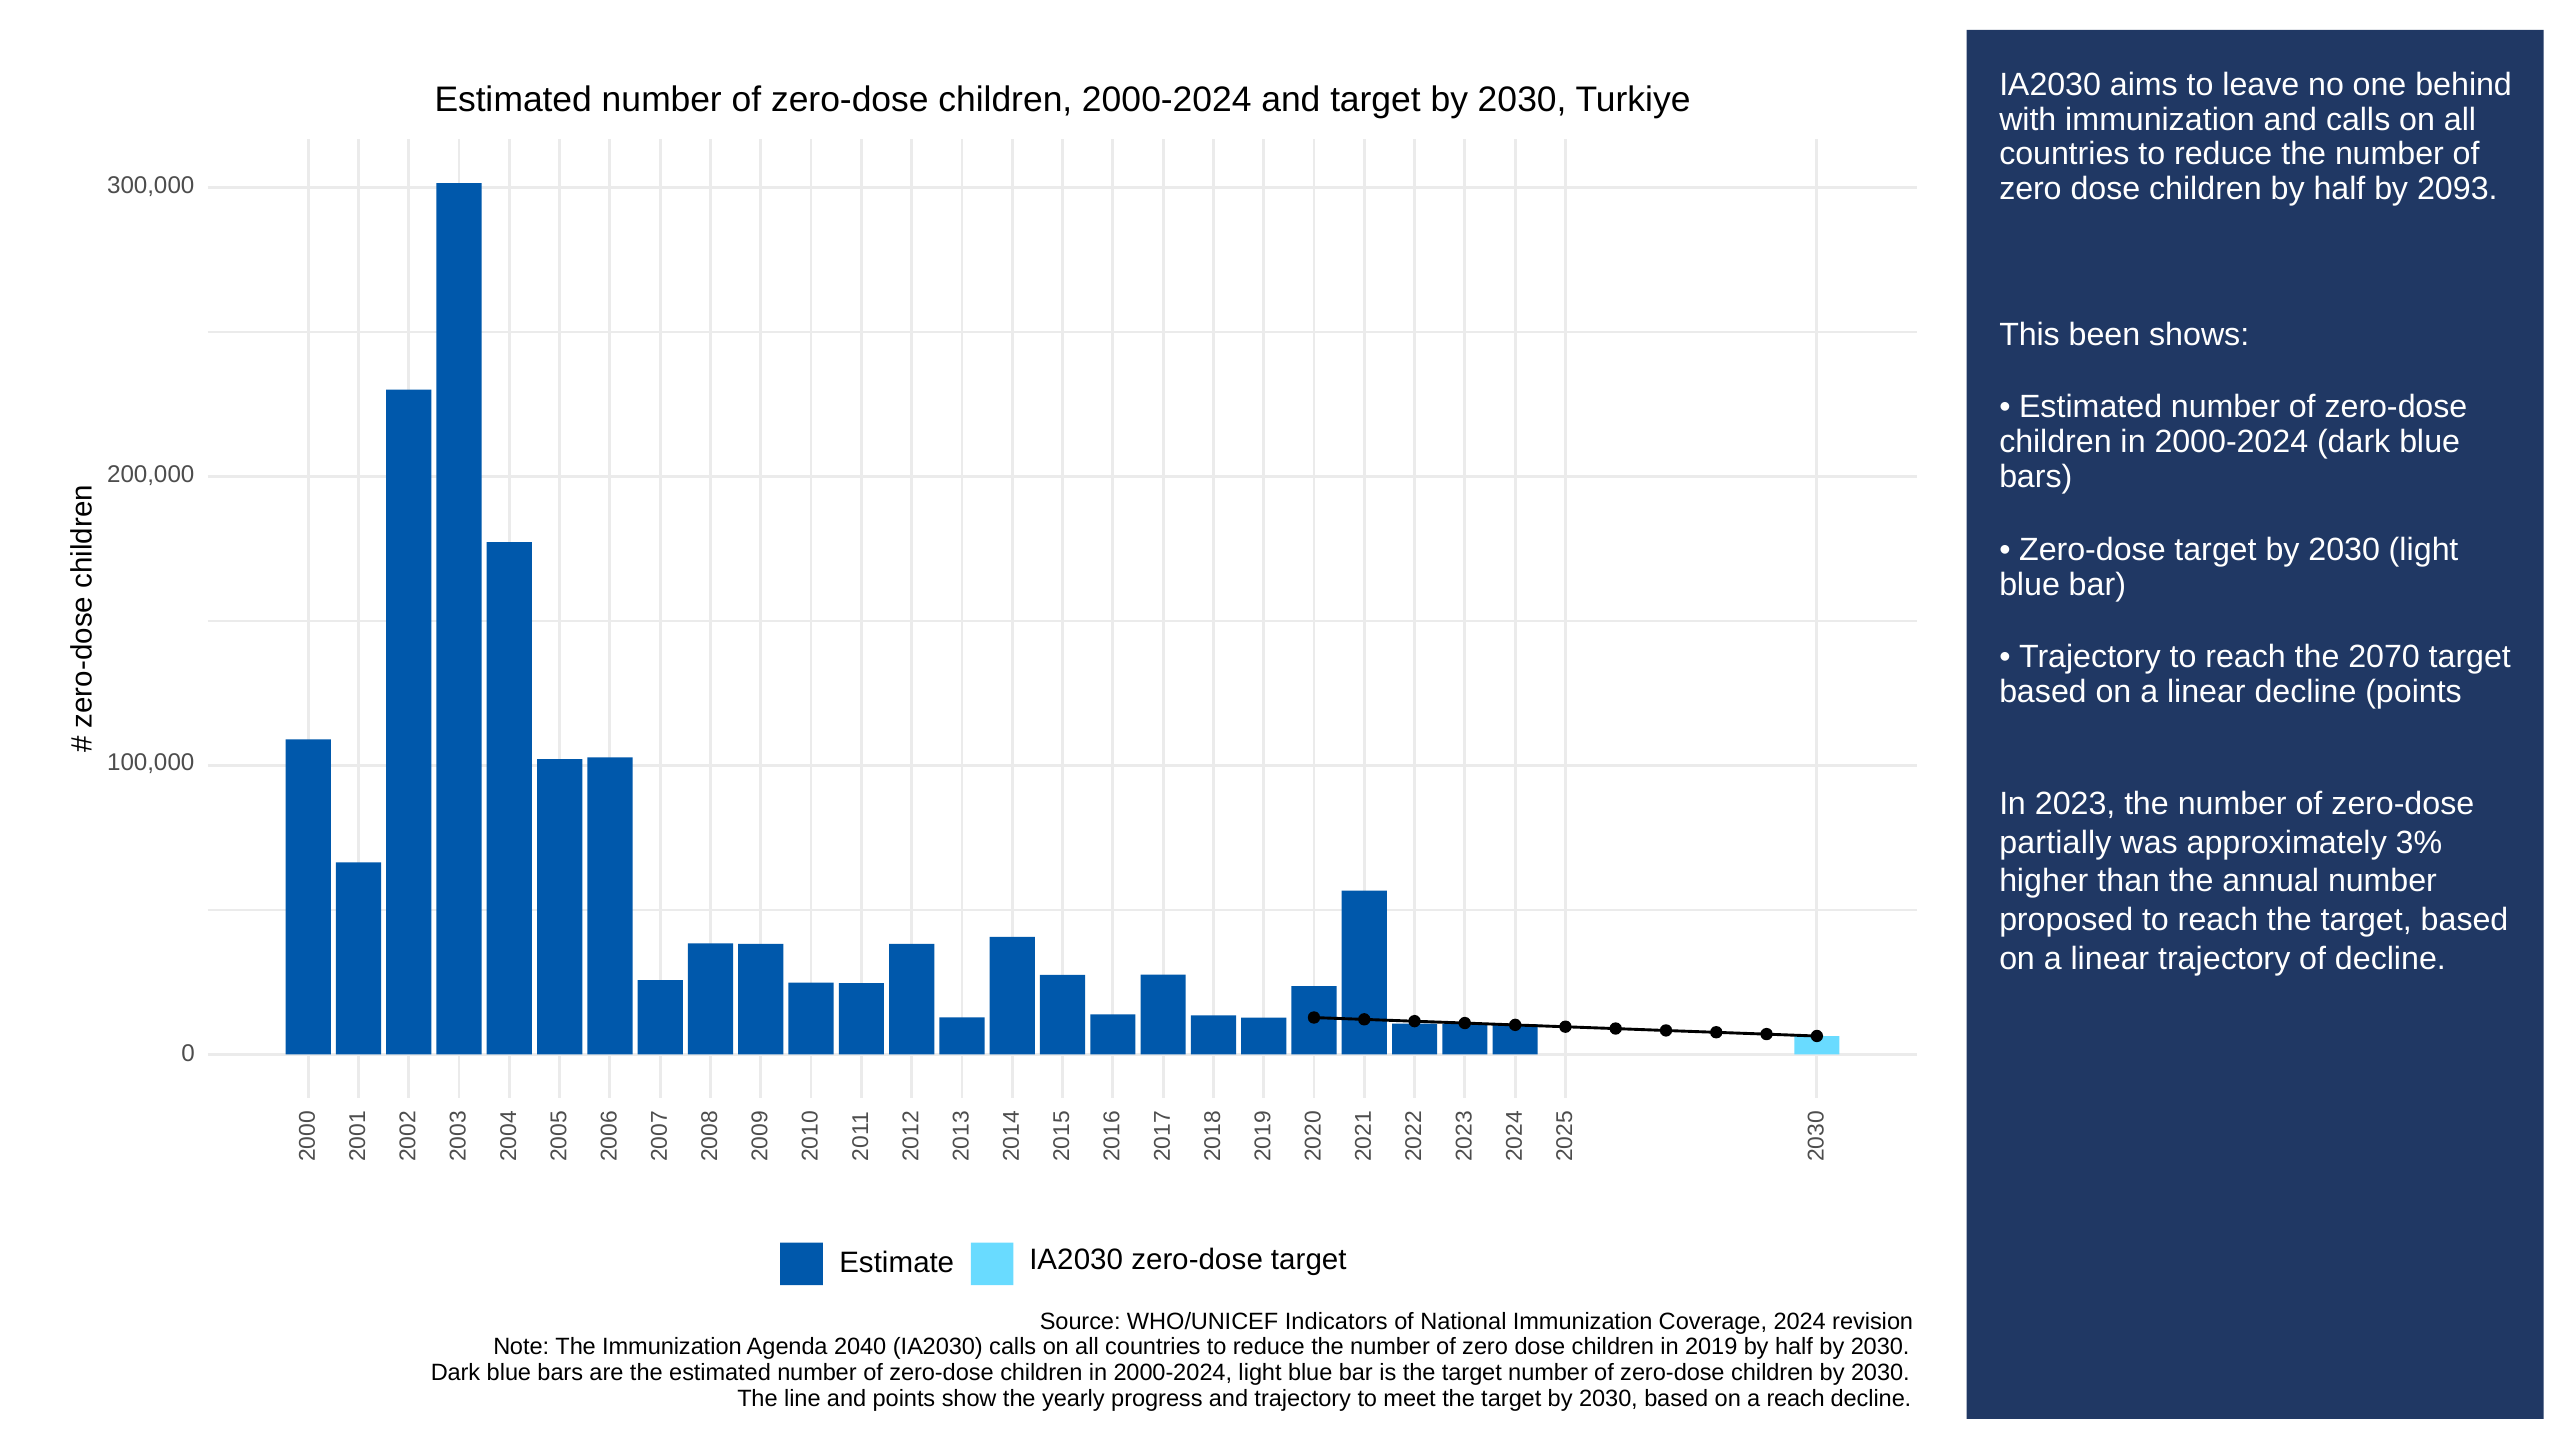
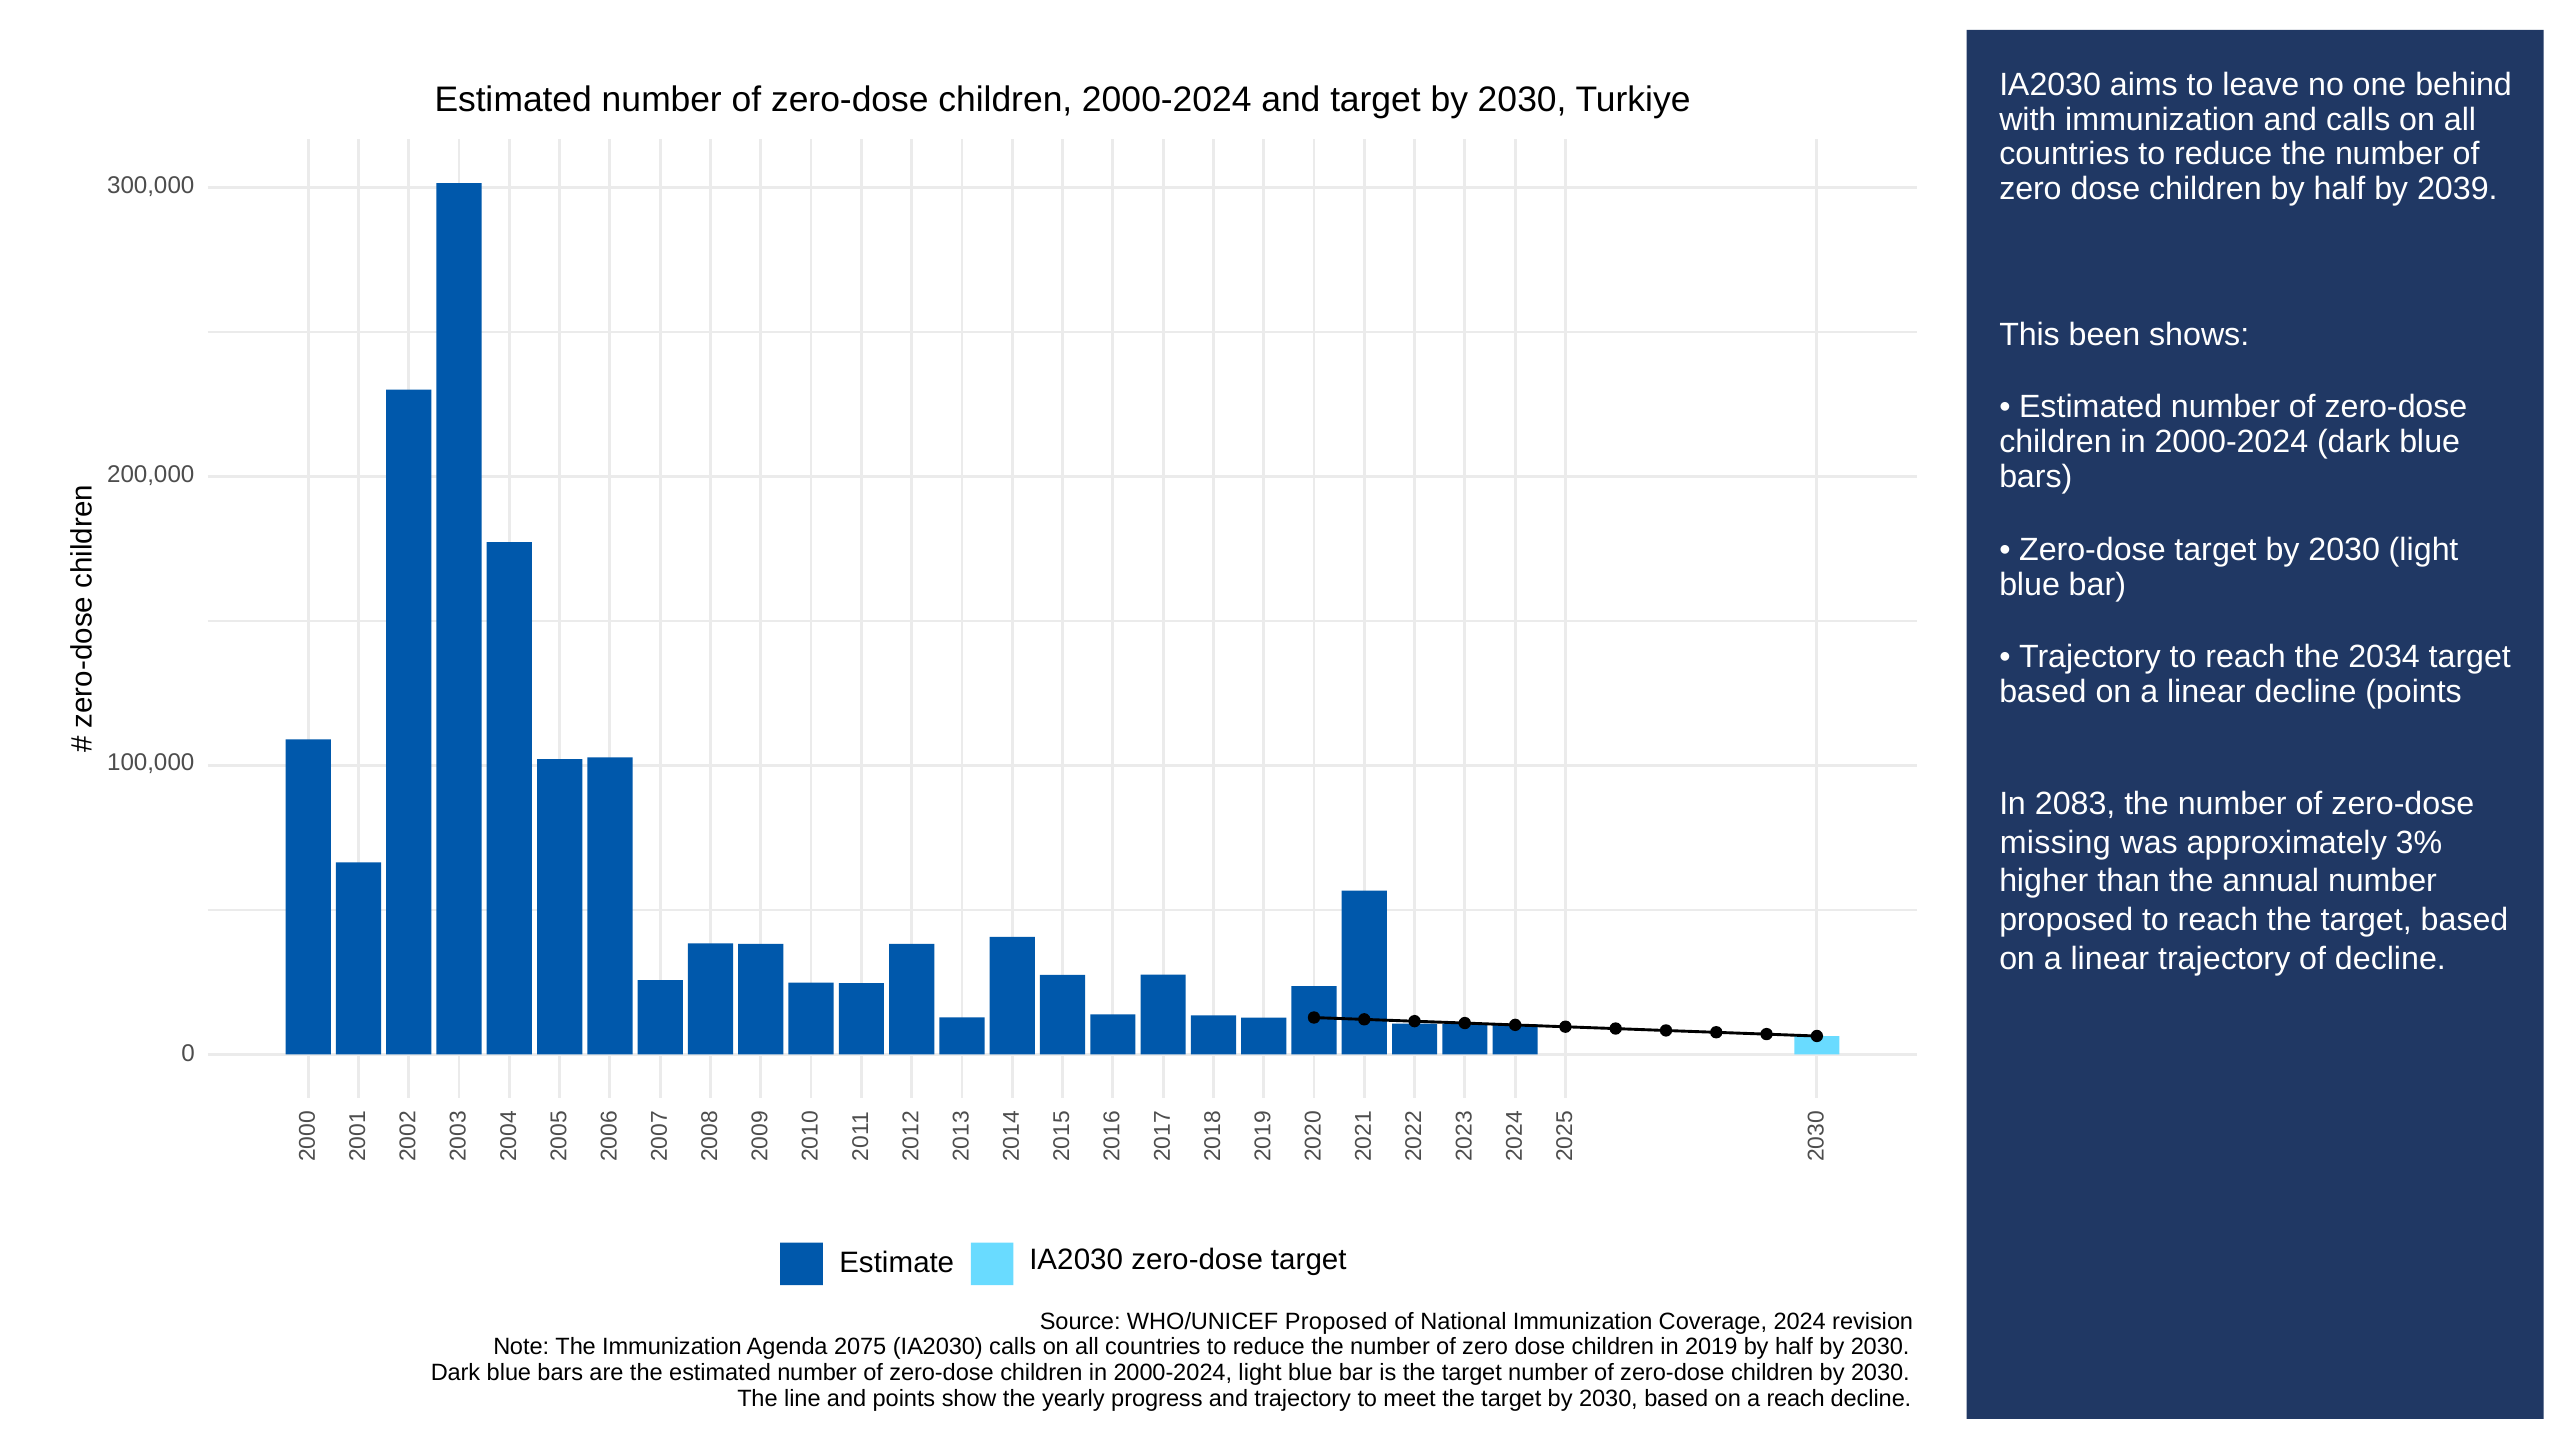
2093: 2093 -> 2039
2070: 2070 -> 2034
2023: 2023 -> 2083
partially: partially -> missing
WHO/UNICEF Indicators: Indicators -> Proposed
2040: 2040 -> 2075
